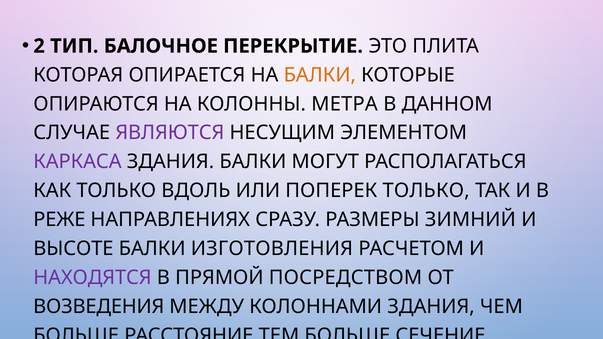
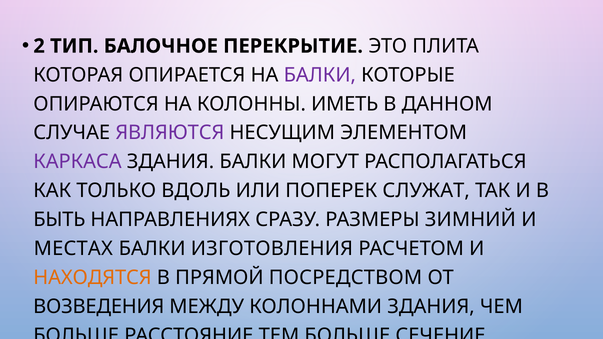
БАЛКИ at (320, 75) colour: orange -> purple
МЕТРА: МЕТРА -> ИМЕТЬ
ПОПЕРЕК ТОЛЬКО: ТОЛЬКО -> СЛУЖАТ
РЕЖЕ: РЕЖЕ -> БЫТЬ
ВЫСОТЕ: ВЫСОТЕ -> МЕСТАХ
НАХОДЯТСЯ colour: purple -> orange
